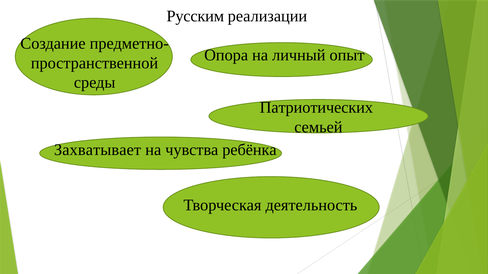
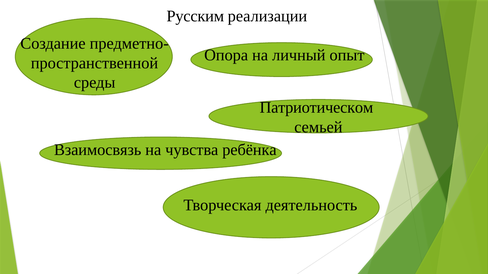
Патриотических: Патриотических -> Патриотическом
Захватывает: Захватывает -> Взаимосвязь
